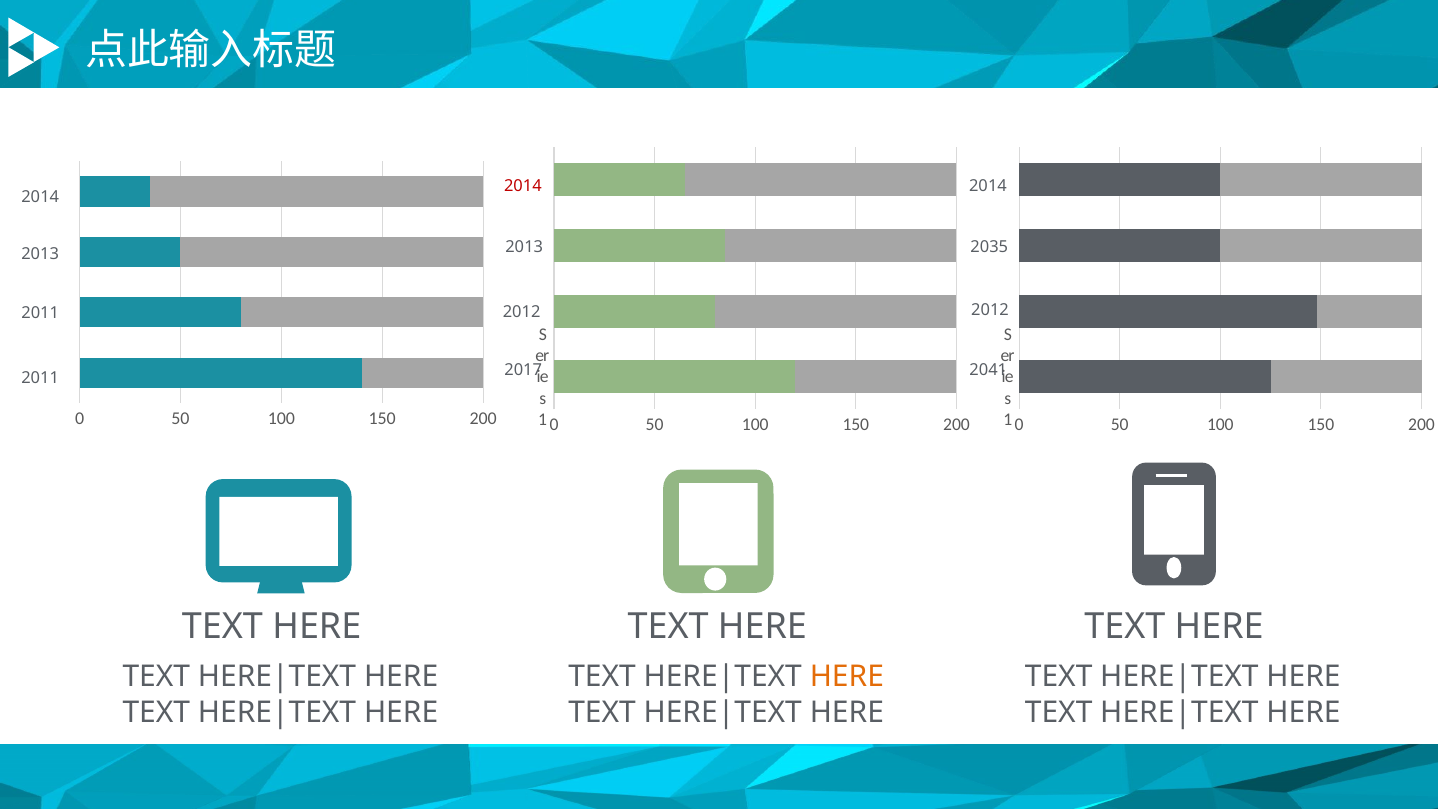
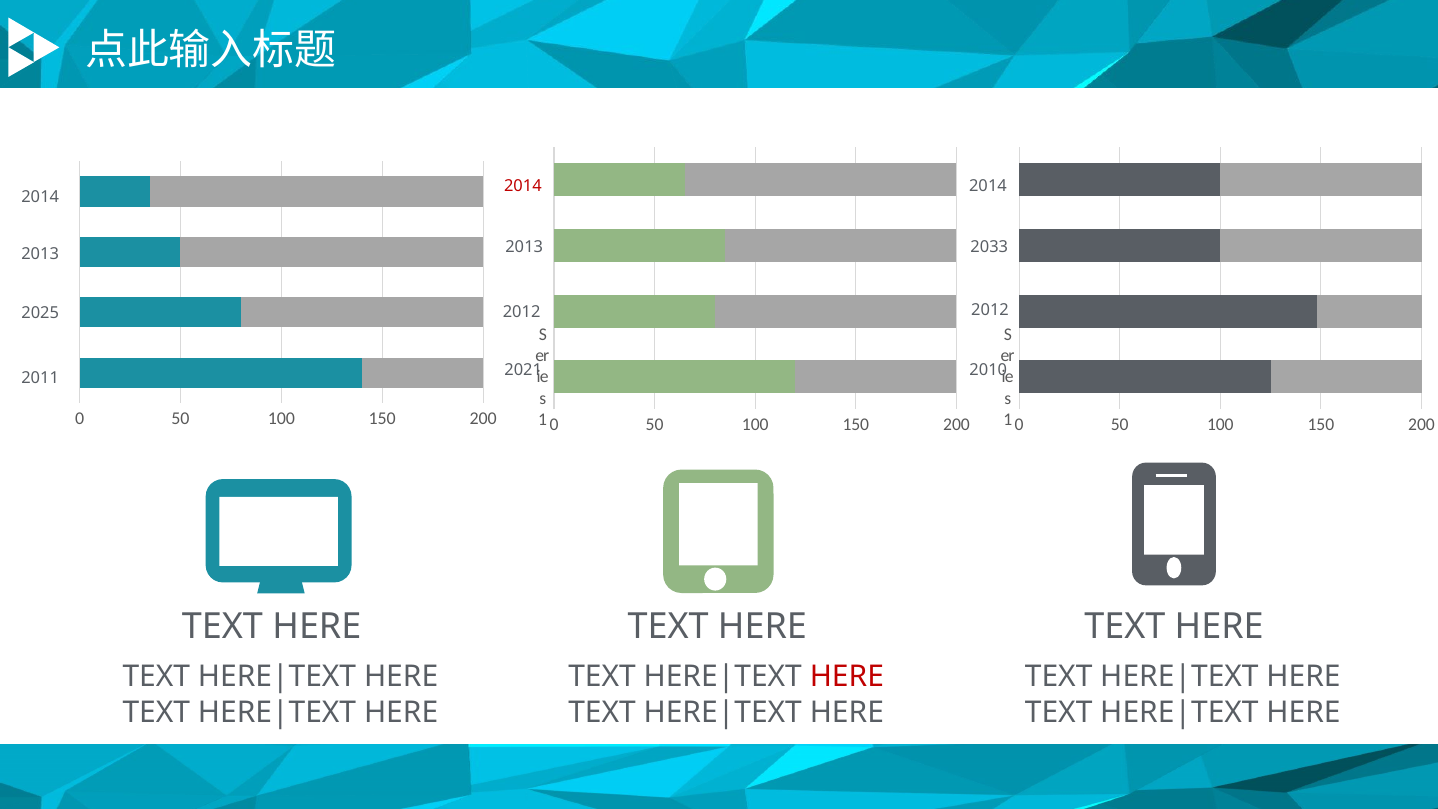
2035: 2035 -> 2033
2011 at (40, 313): 2011 -> 2025
2017: 2017 -> 2021
2041: 2041 -> 2010
HERE at (847, 677) colour: orange -> red
